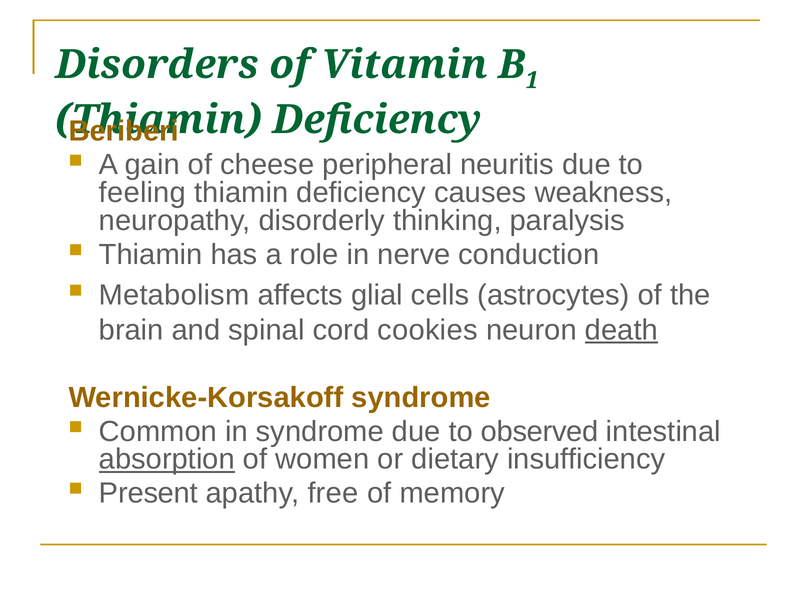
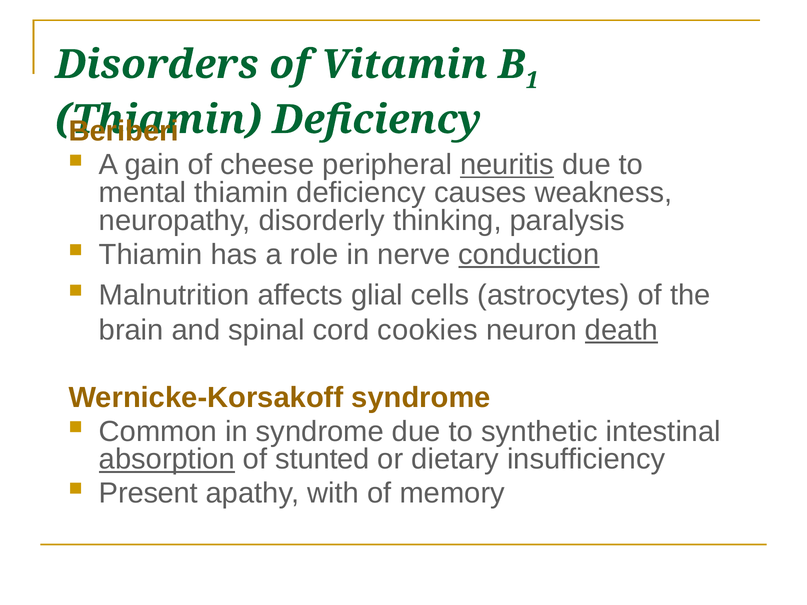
neuritis underline: none -> present
feeling: feeling -> mental
conduction underline: none -> present
Metabolism: Metabolism -> Malnutrition
observed: observed -> synthetic
women: women -> stunted
free: free -> with
